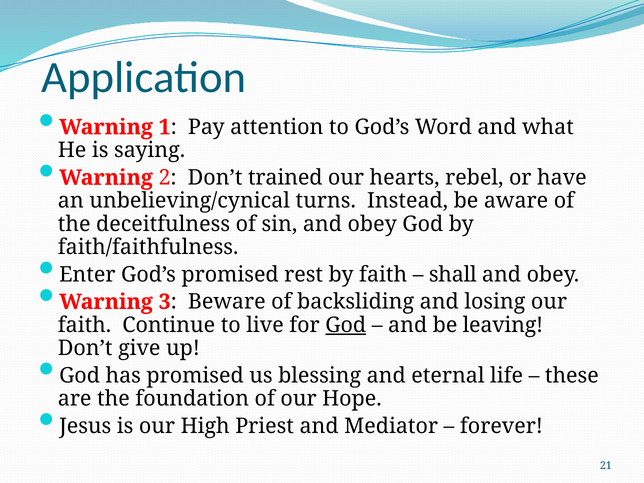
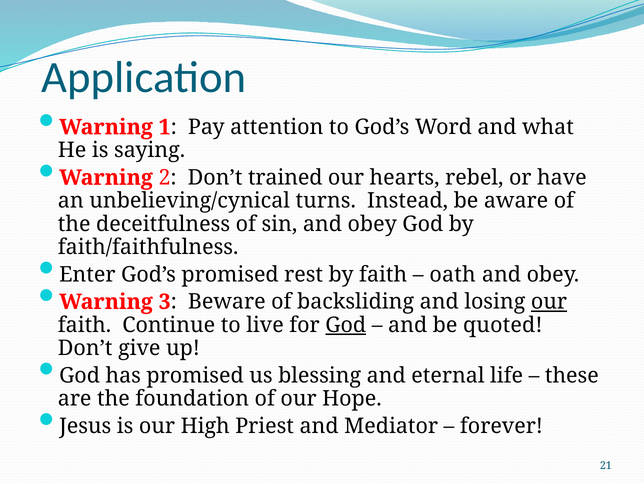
shall: shall -> oath
our at (549, 302) underline: none -> present
leaving: leaving -> quoted
